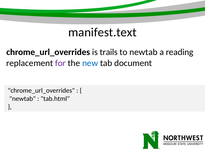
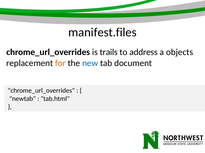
manifest.text: manifest.text -> manifest.files
to newtab: newtab -> address
reading: reading -> objects
for colour: purple -> orange
